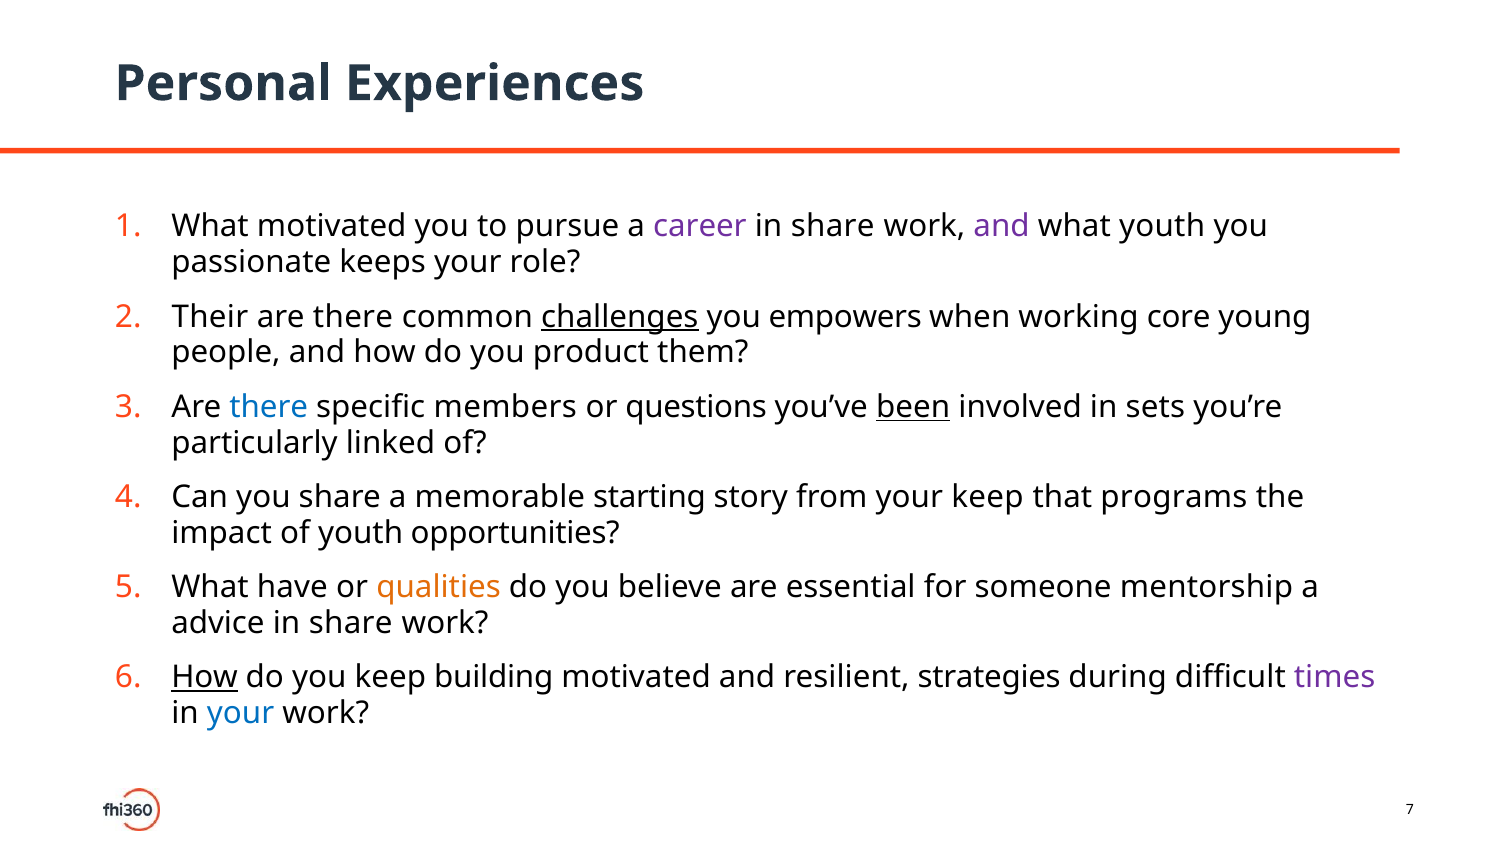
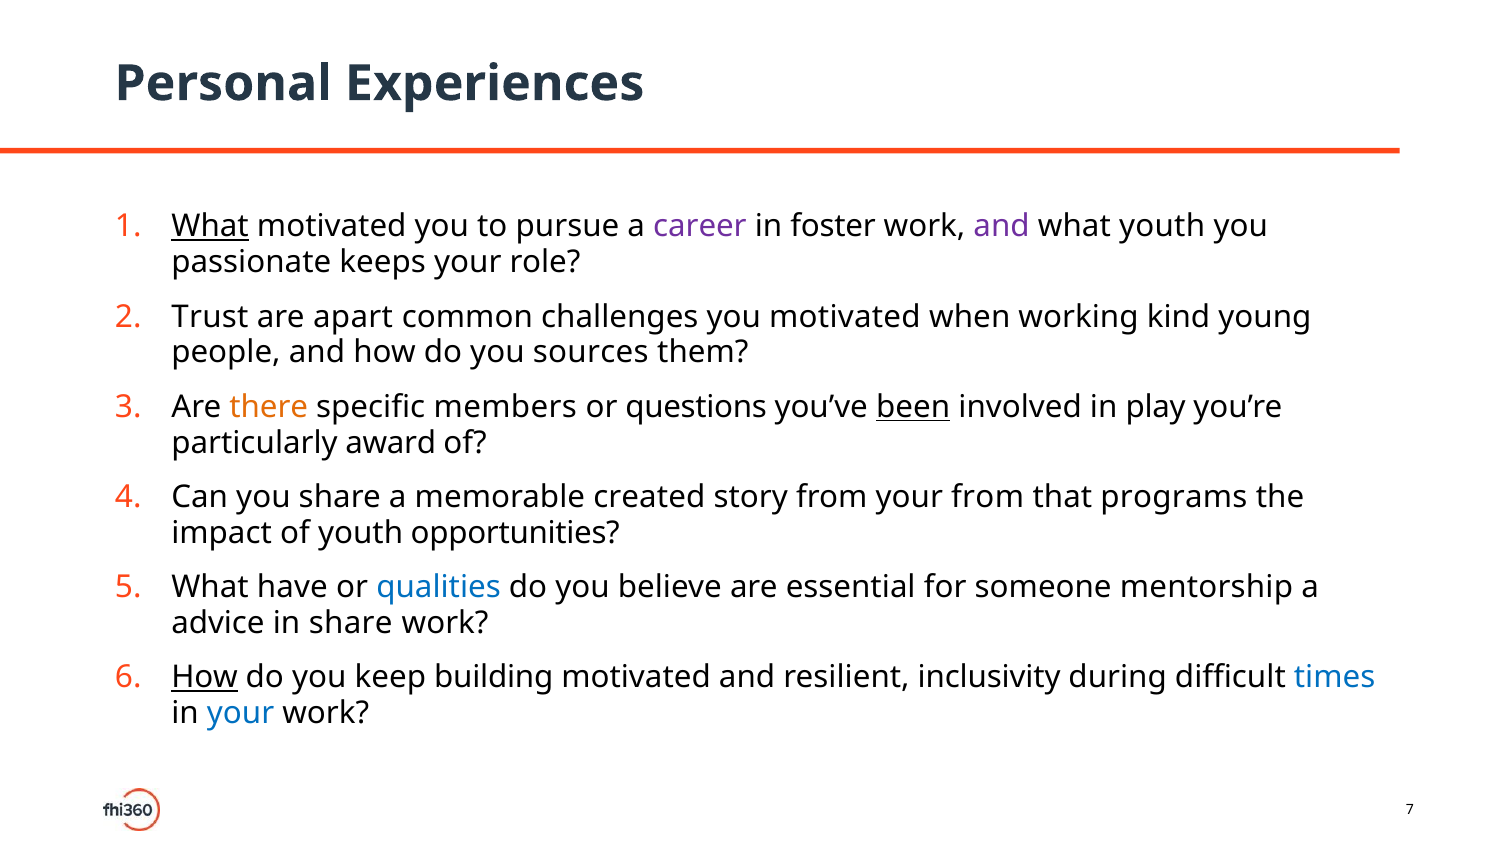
What at (210, 227) underline: none -> present
share at (833, 227): share -> foster
Their: Their -> Trust
there at (353, 317): there -> apart
challenges underline: present -> none
you empowers: empowers -> motivated
core: core -> kind
product: product -> sources
there at (269, 407) colour: blue -> orange
sets: sets -> play
linked: linked -> award
starting: starting -> created
your keep: keep -> from
qualities colour: orange -> blue
strategies: strategies -> inclusivity
times colour: purple -> blue
